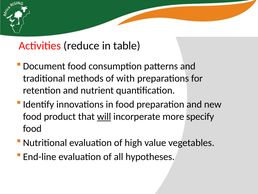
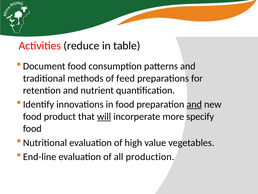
with: with -> feed
and at (194, 104) underline: none -> present
hypotheses: hypotheses -> production
